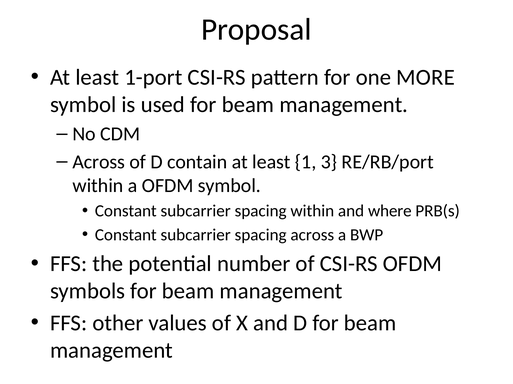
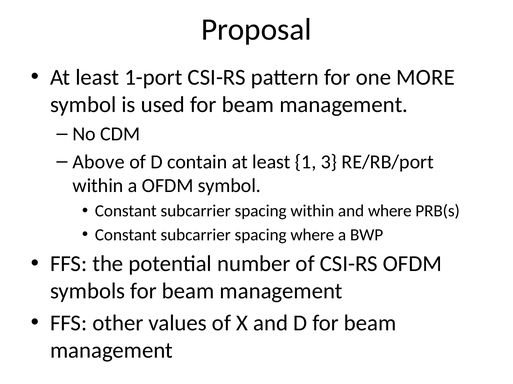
Across at (99, 162): Across -> Above
spacing across: across -> where
